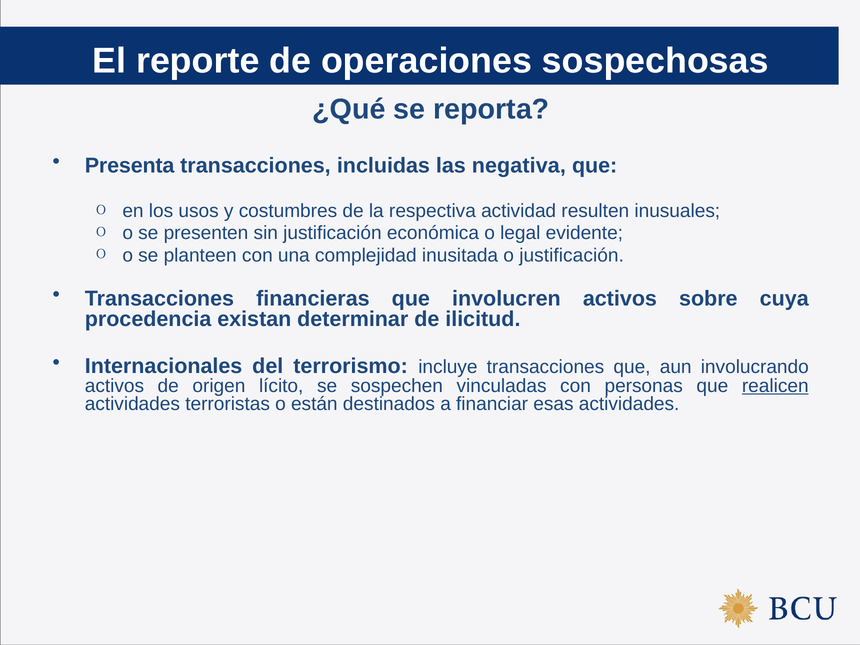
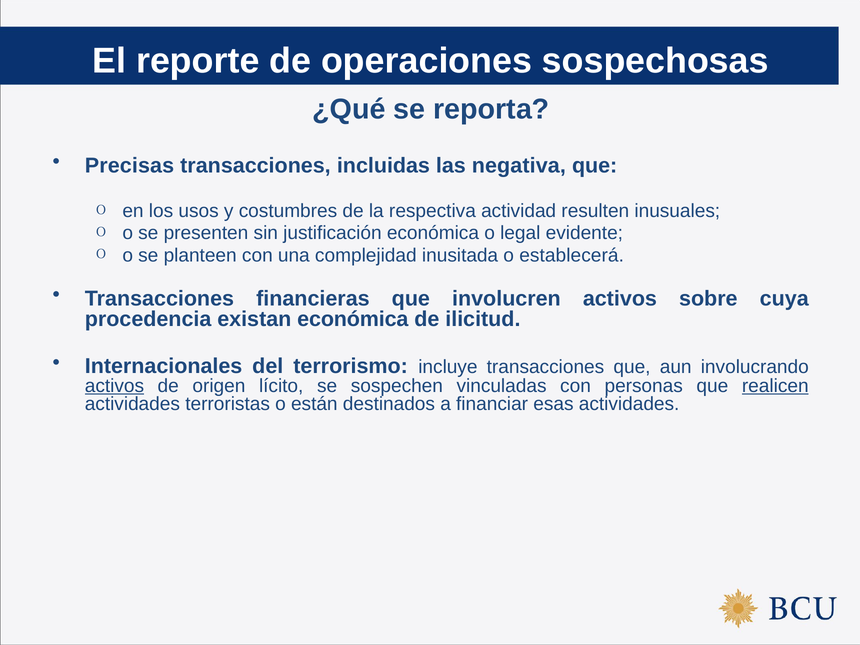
Presenta: Presenta -> Precisas
o justificación: justificación -> establecerá
existan determinar: determinar -> económica
activos at (114, 386) underline: none -> present
